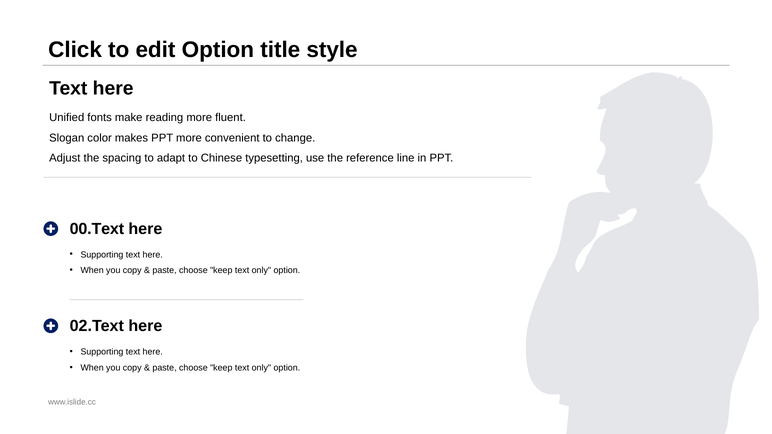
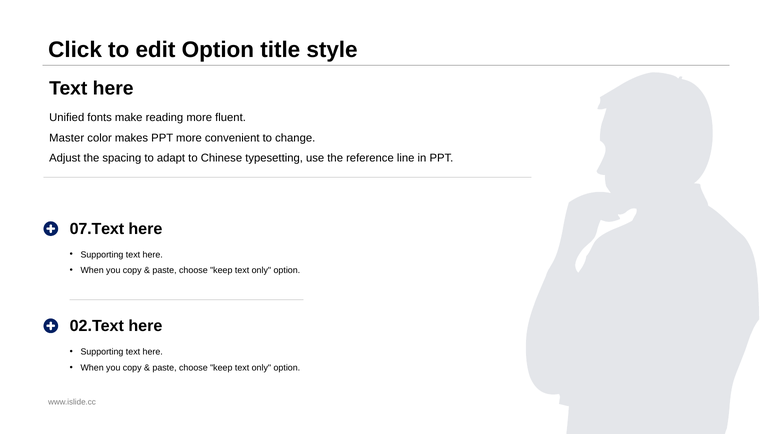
Slogan: Slogan -> Master
00.Text: 00.Text -> 07.Text
